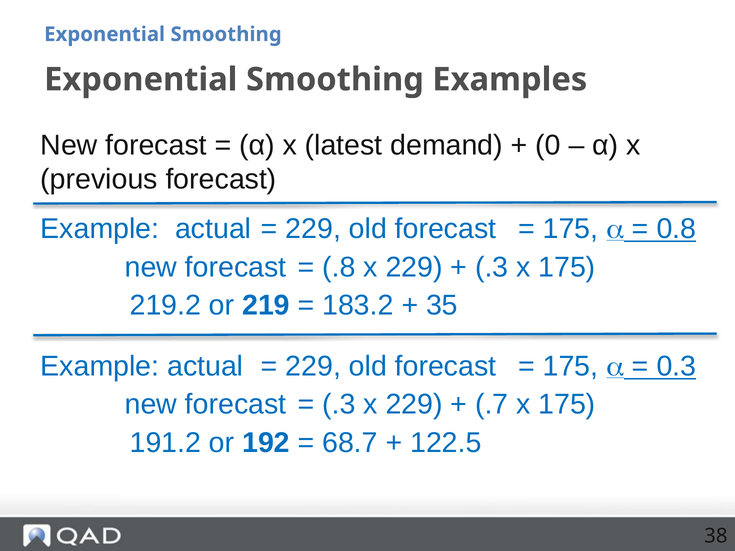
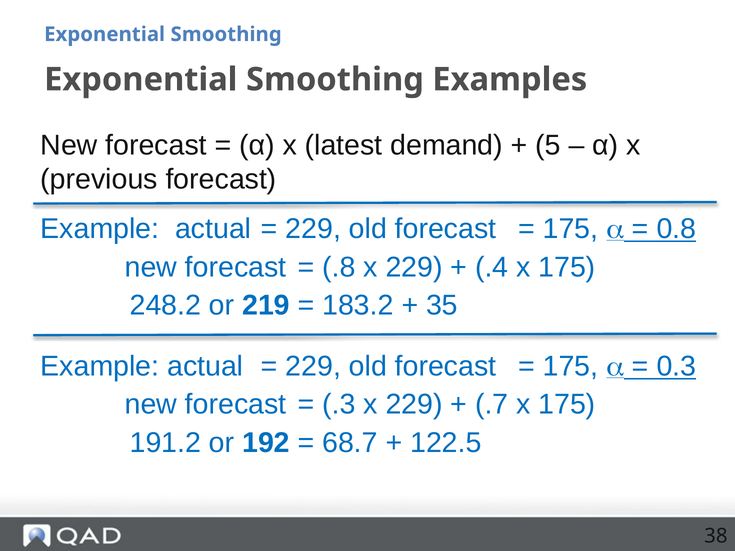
0: 0 -> 5
.3 at (492, 267): .3 -> .4
219.2: 219.2 -> 248.2
